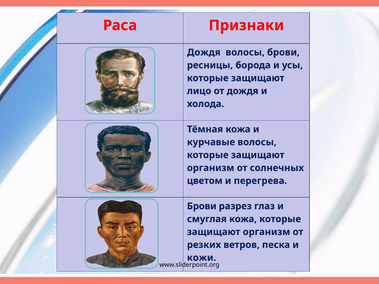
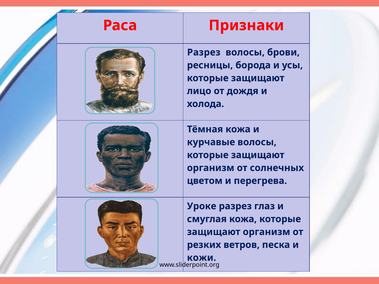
Дождя at (204, 52): Дождя -> Разрез
Брови at (202, 206): Брови -> Уроке
